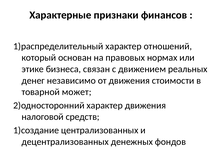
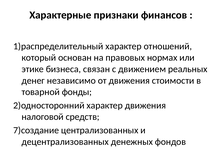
может: может -> фонды
1)создание: 1)создание -> 7)создание
